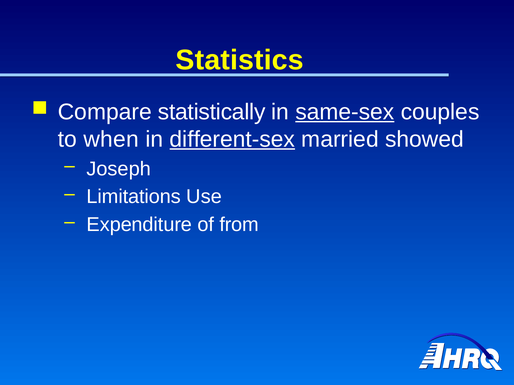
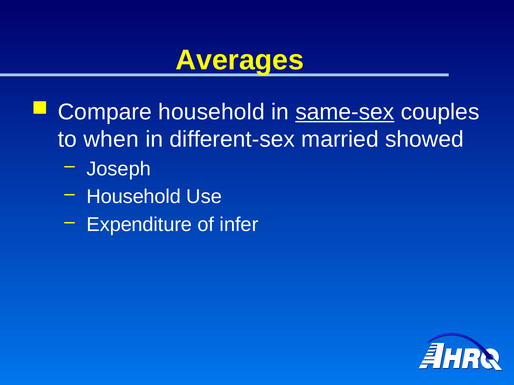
Statistics: Statistics -> Averages
Compare statistically: statistically -> household
different-sex underline: present -> none
Limitations at (134, 197): Limitations -> Household
from: from -> infer
